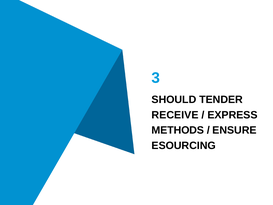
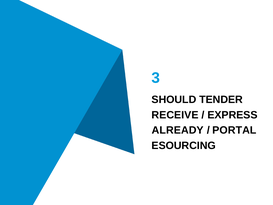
METHODS: METHODS -> ALREADY
ENSURE: ENSURE -> PORTAL
